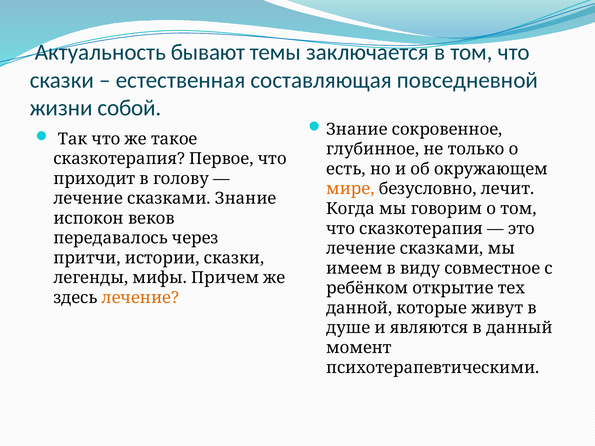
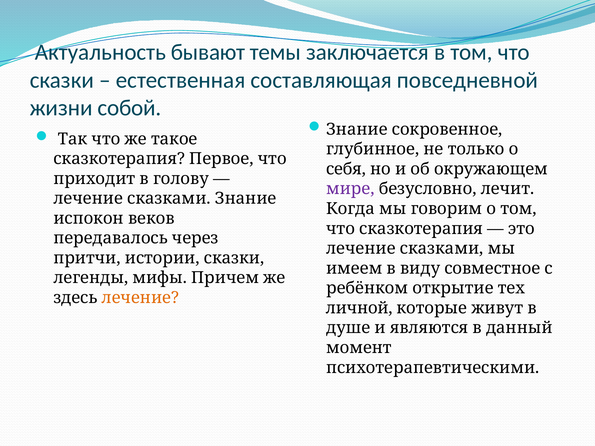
есть: есть -> себя
мире colour: orange -> purple
данной: данной -> личной
